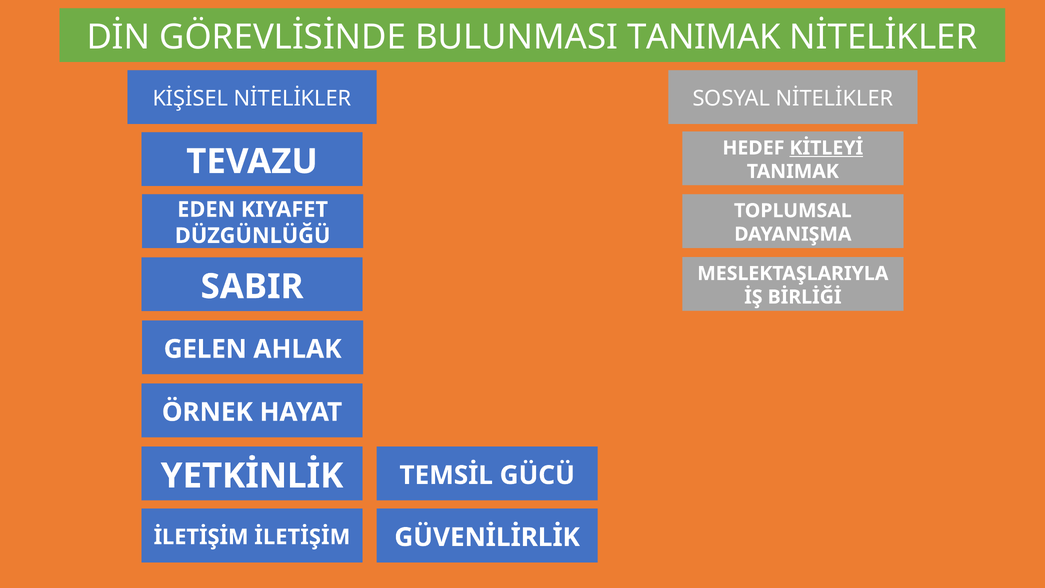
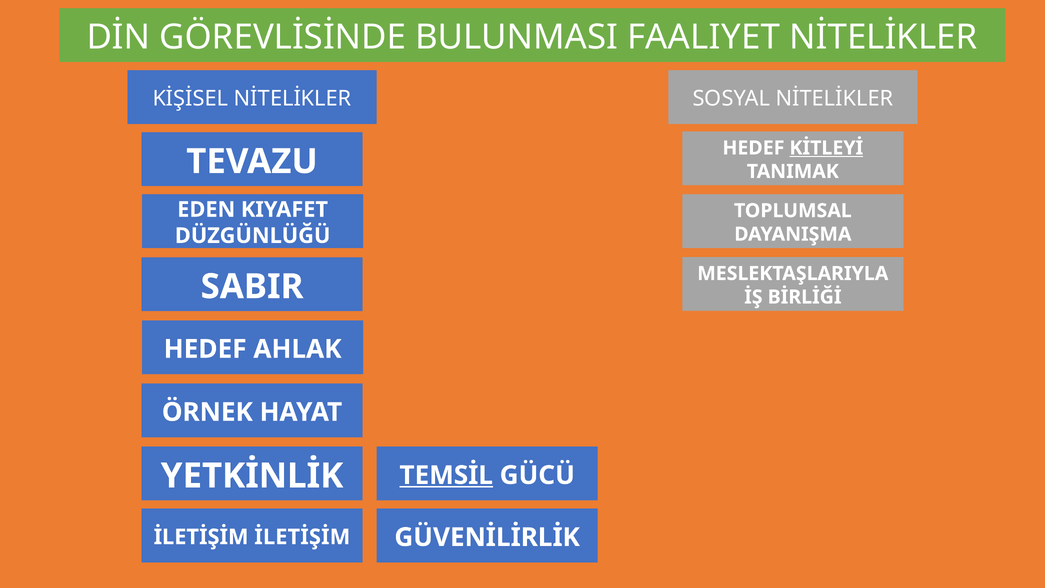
BULUNMASI TANIMAK: TANIMAK -> FAALIYET
GELEN at (205, 349): GELEN -> HEDEF
TEMSİL underline: none -> present
